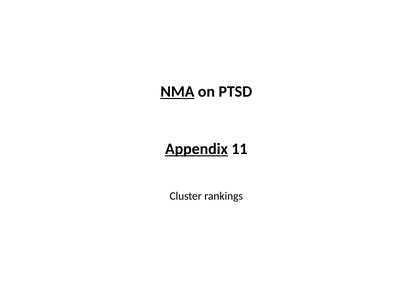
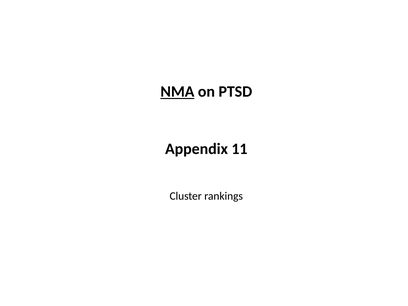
Appendix underline: present -> none
